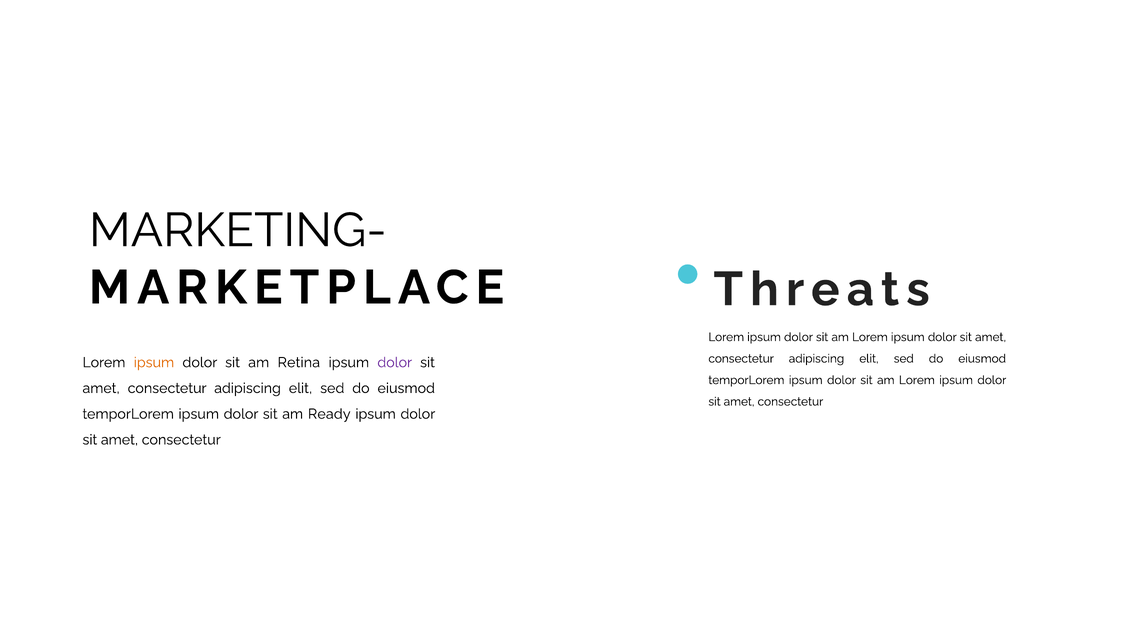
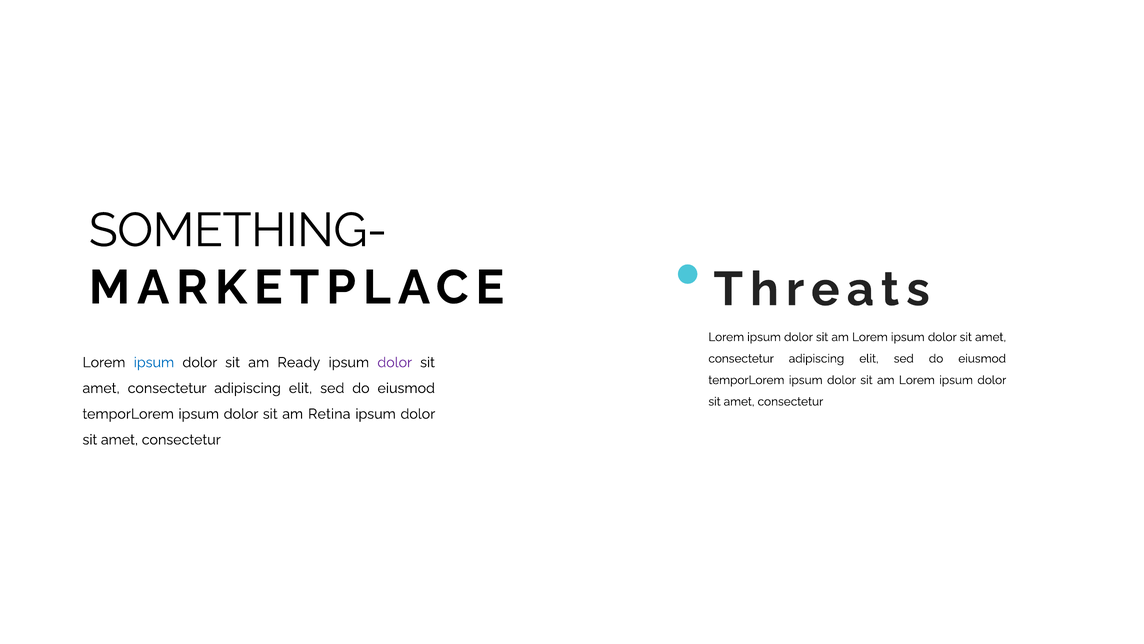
MARKETING-: MARKETING- -> SOMETHING-
ipsum at (154, 362) colour: orange -> blue
Retina: Retina -> Ready
Ready: Ready -> Retina
